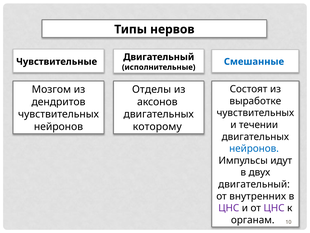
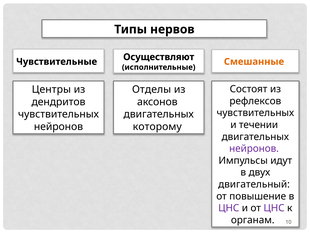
Смешанные colour: blue -> orange
Чувствительные Двигательный: Двигательный -> Осуществляют
Мозгом: Мозгом -> Центры
выработке: выработке -> рефлексов
нейронов at (254, 148) colour: blue -> purple
внутренних: внутренних -> повышение
